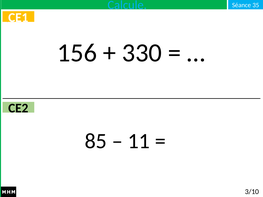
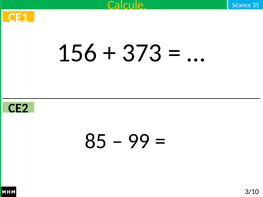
Calcule colour: light blue -> yellow
330: 330 -> 373
11: 11 -> 99
